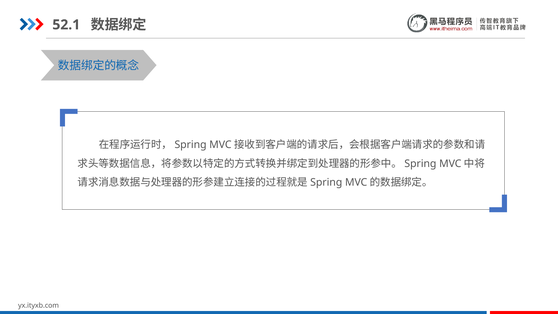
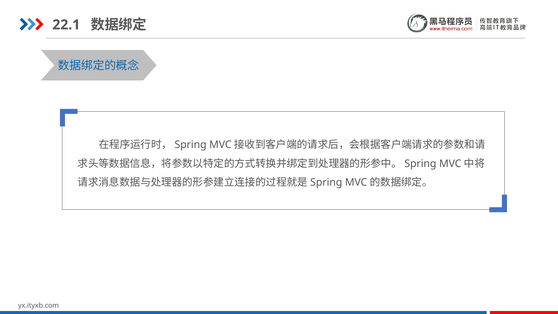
52.1: 52.1 -> 22.1
